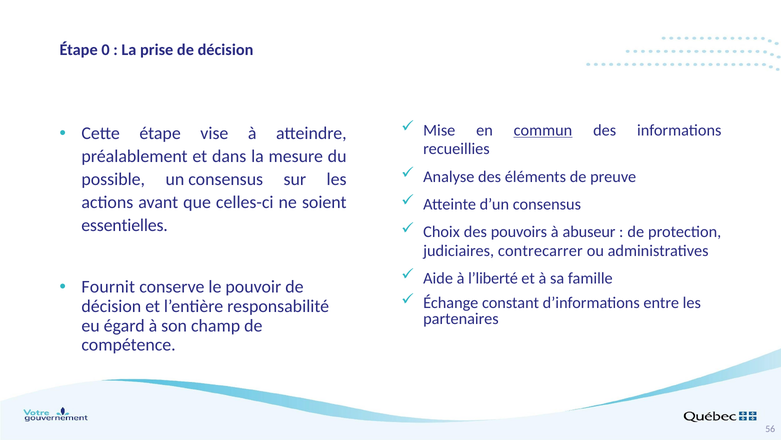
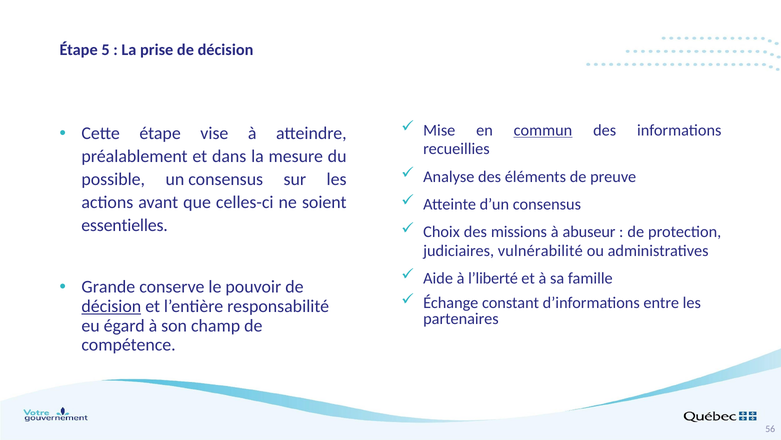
0: 0 -> 5
pouvoirs: pouvoirs -> missions
contrecarrer: contrecarrer -> vulnérabilité
Fournit: Fournit -> Grande
décision at (111, 306) underline: none -> present
